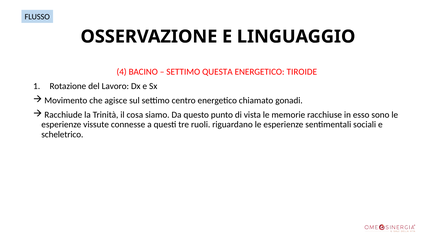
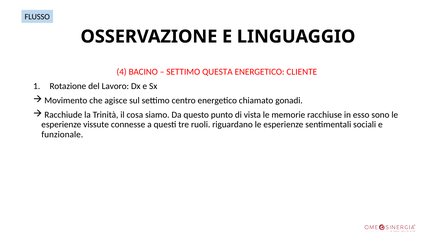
TIROIDE: TIROIDE -> CLIENTE
scheletrico: scheletrico -> funzionale
